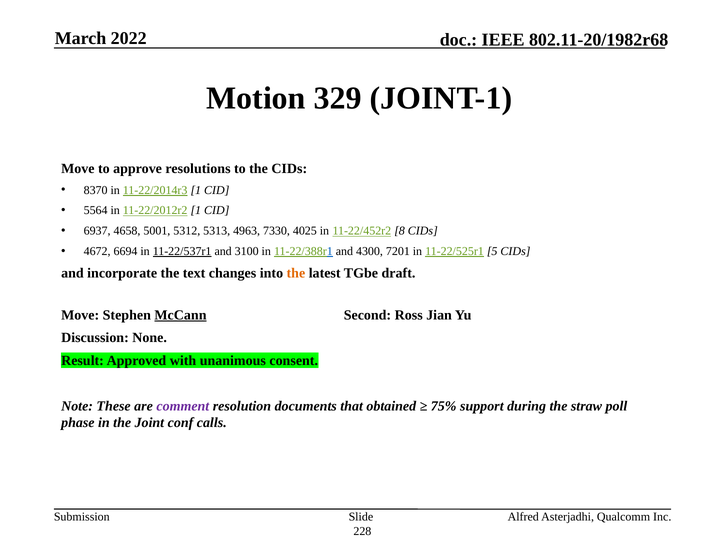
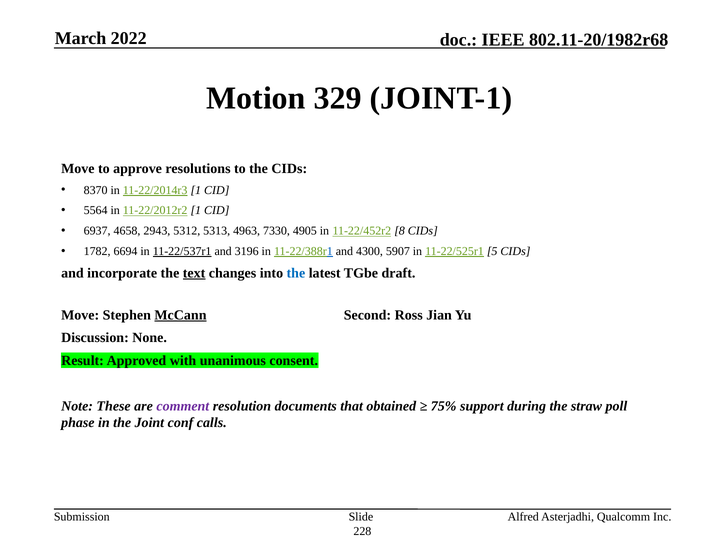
5001: 5001 -> 2943
4025: 4025 -> 4905
4672: 4672 -> 1782
3100: 3100 -> 3196
7201: 7201 -> 5907
text underline: none -> present
the at (296, 273) colour: orange -> blue
